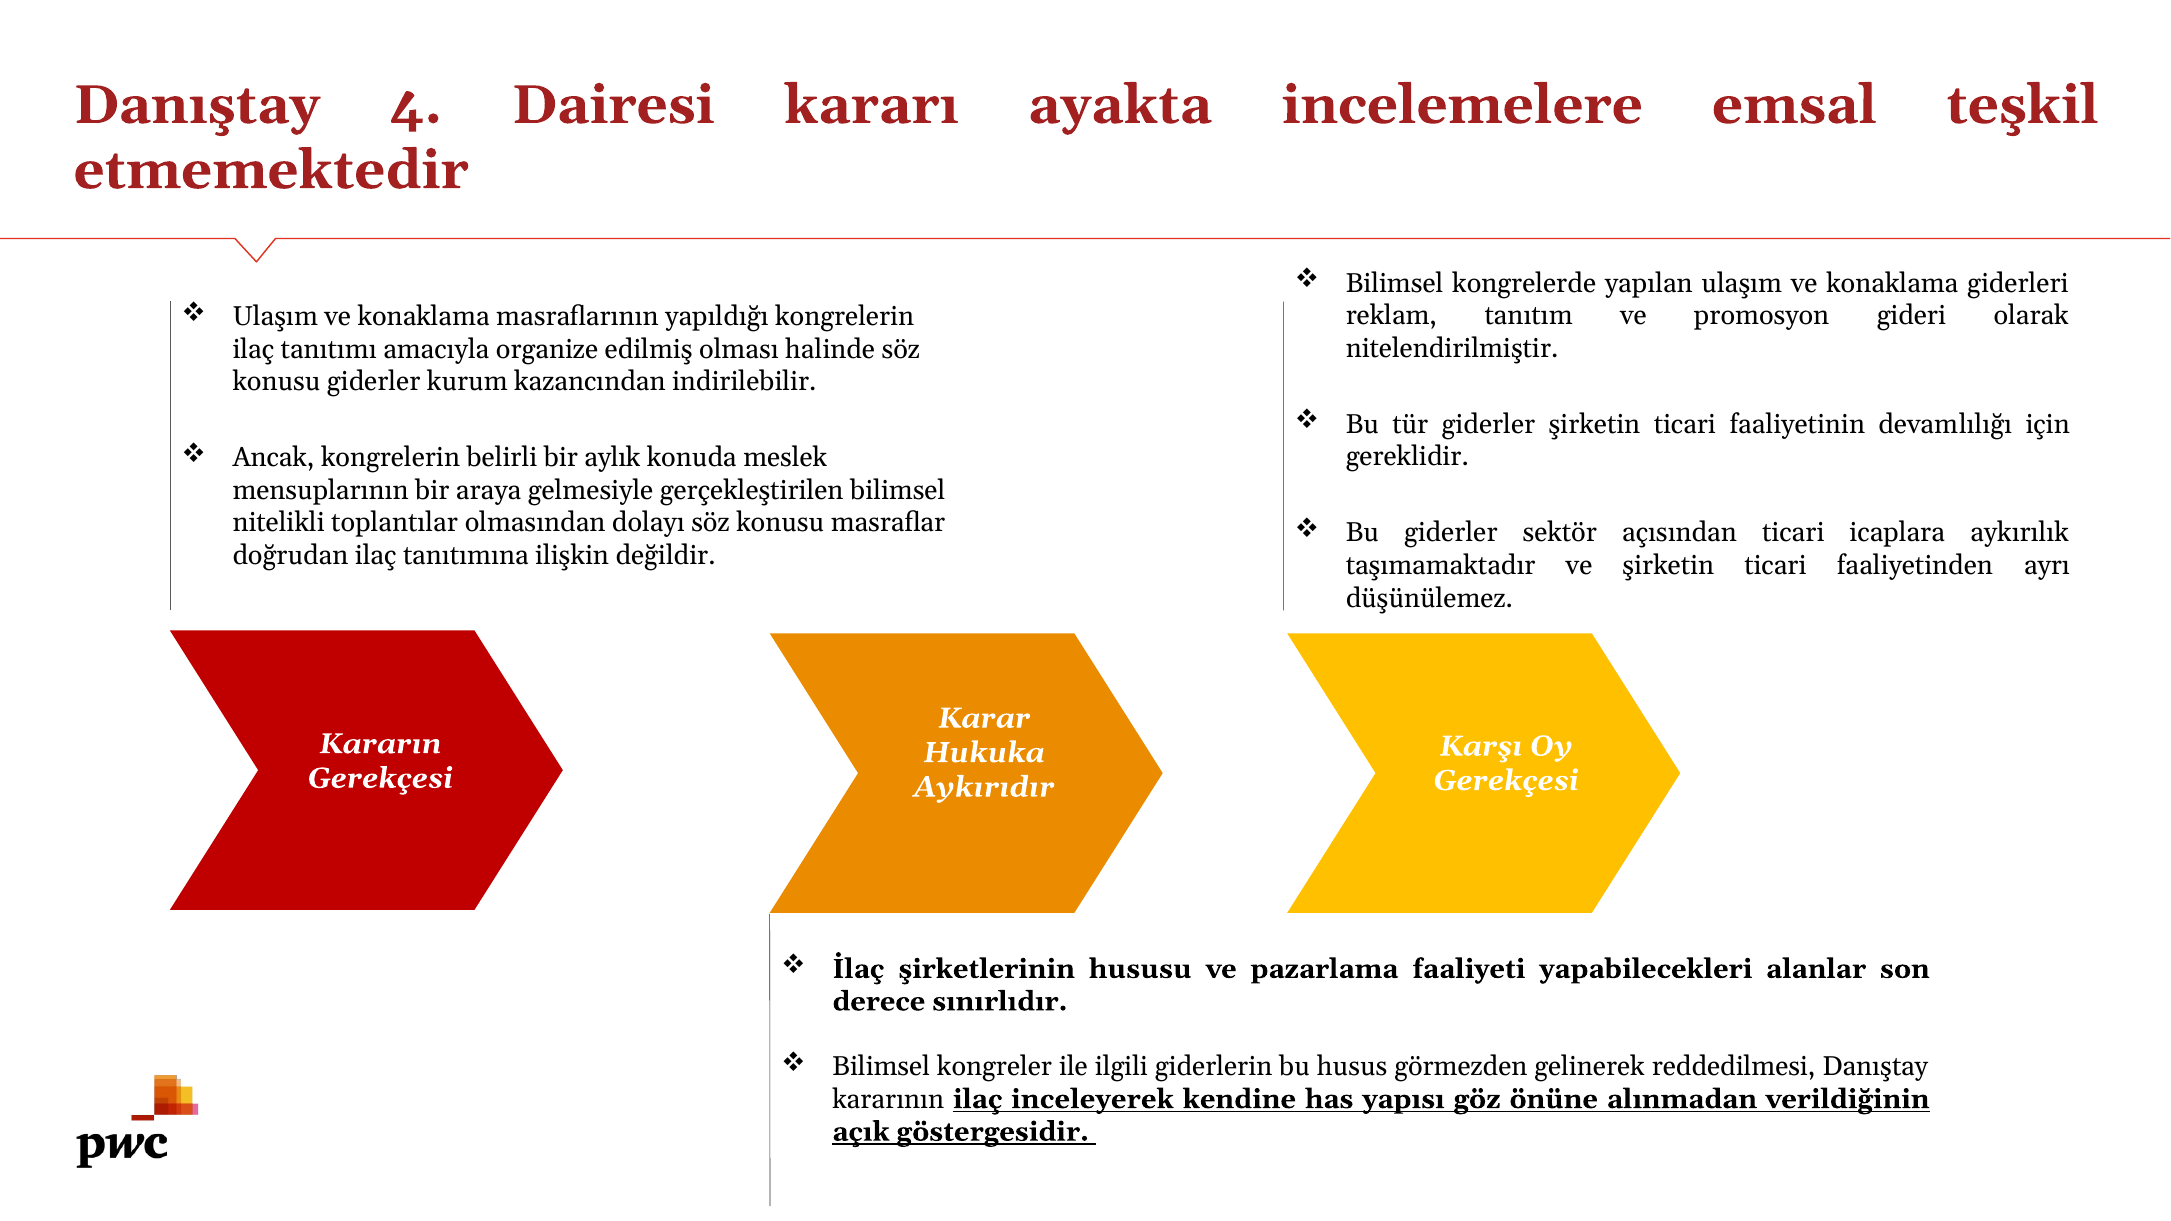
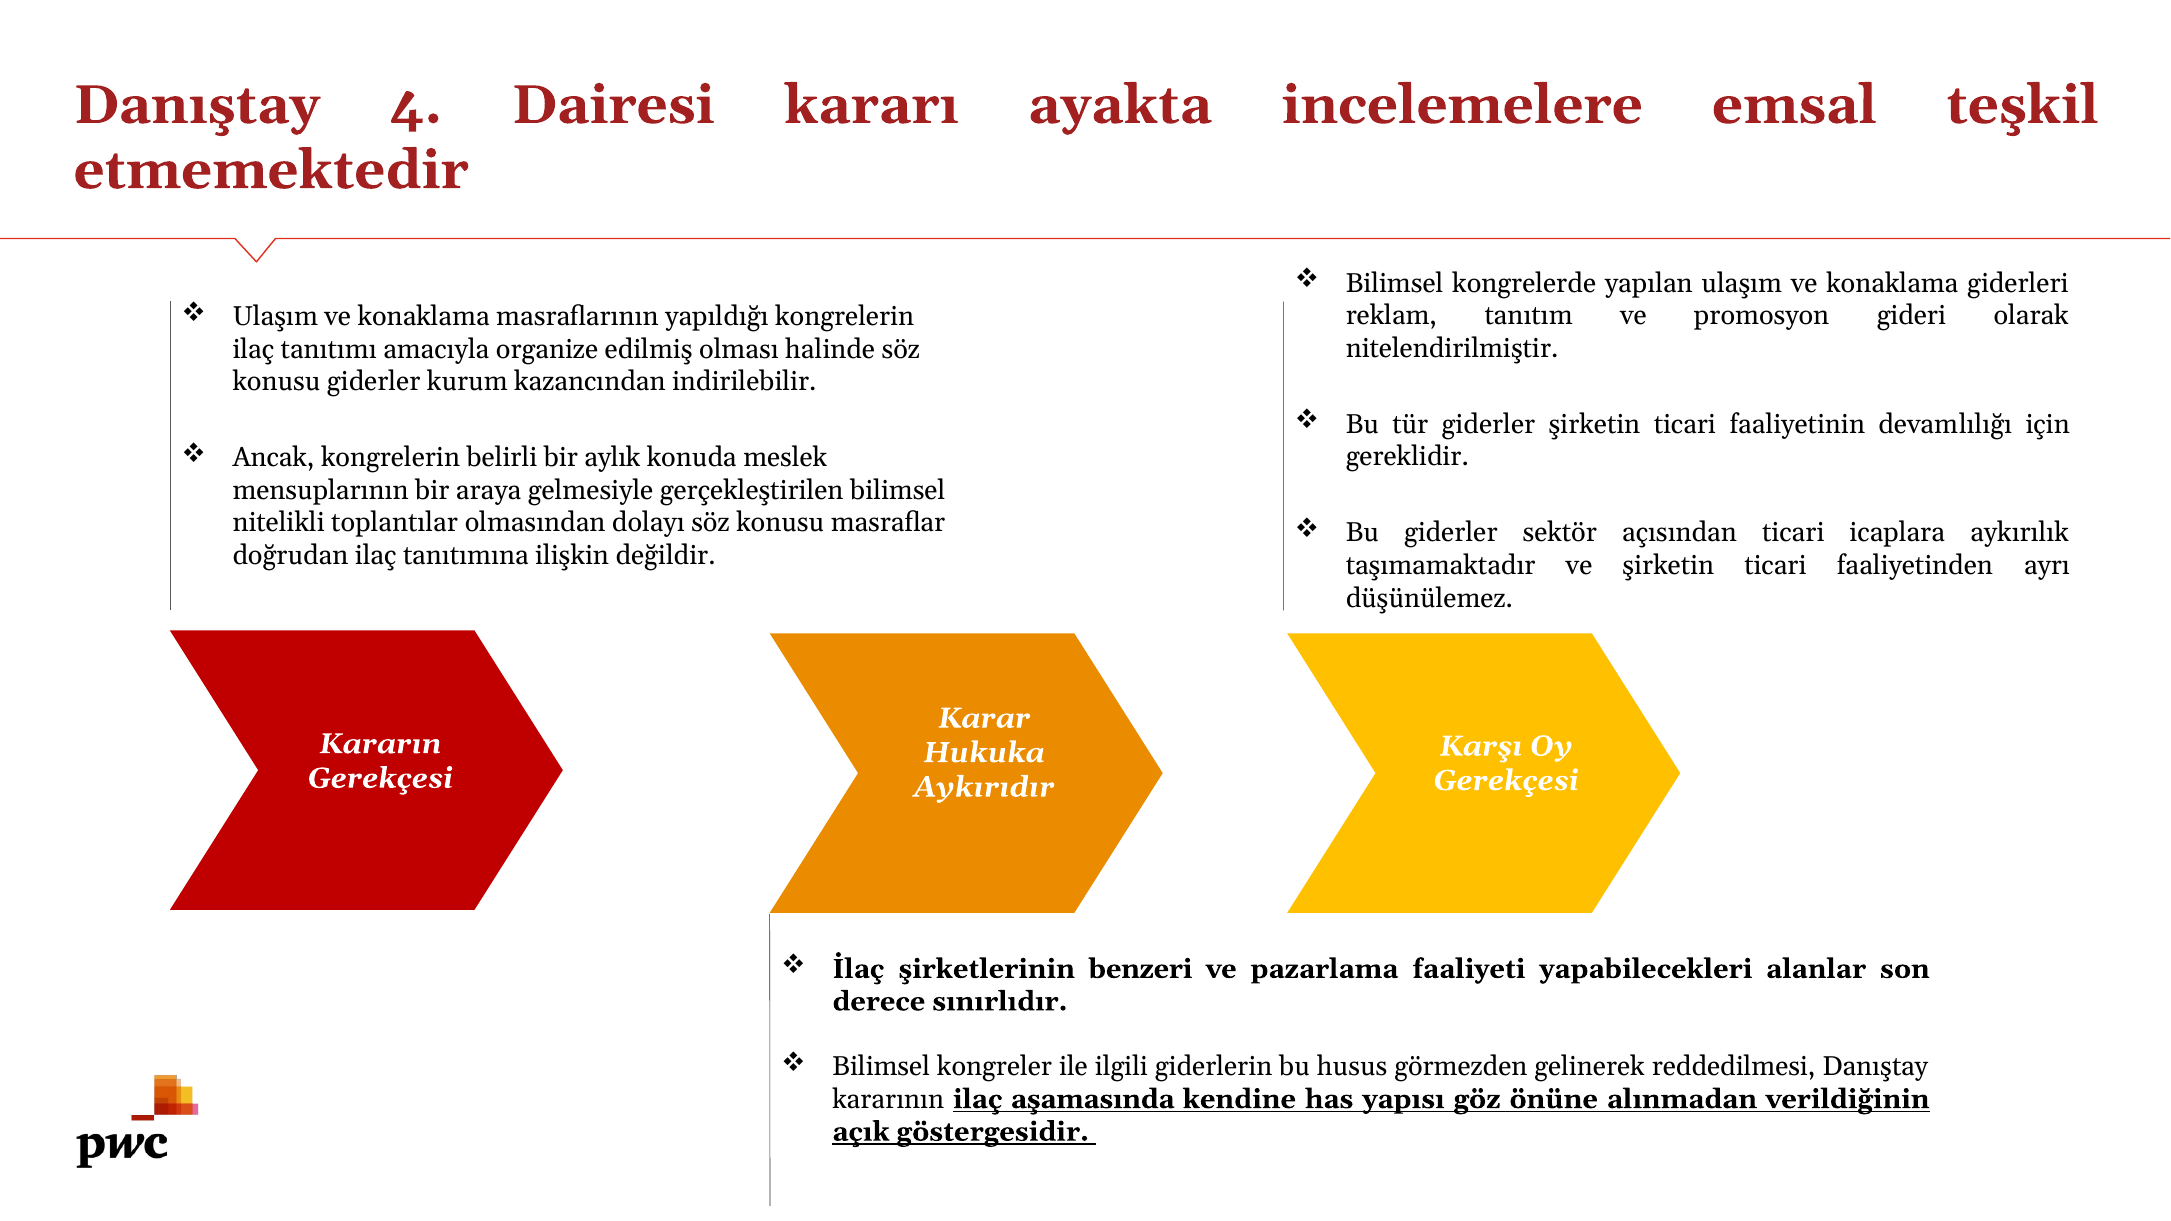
hususu: hususu -> benzeri
inceleyerek: inceleyerek -> aşamasında
